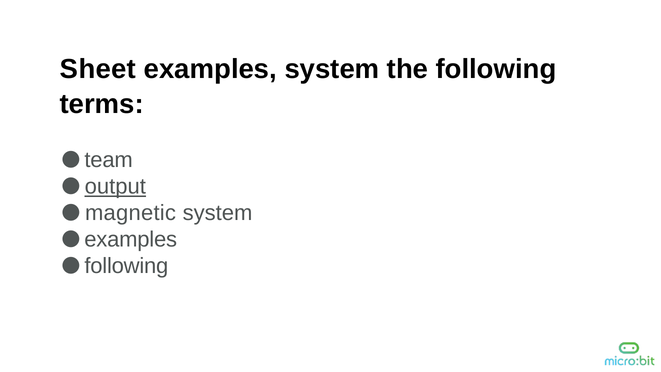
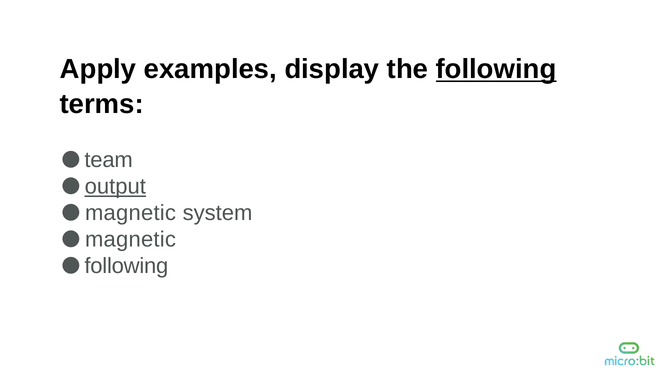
Sheet: Sheet -> Apply
examples system: system -> display
following at (496, 69) underline: none -> present
examples at (131, 239): examples -> magnetic
